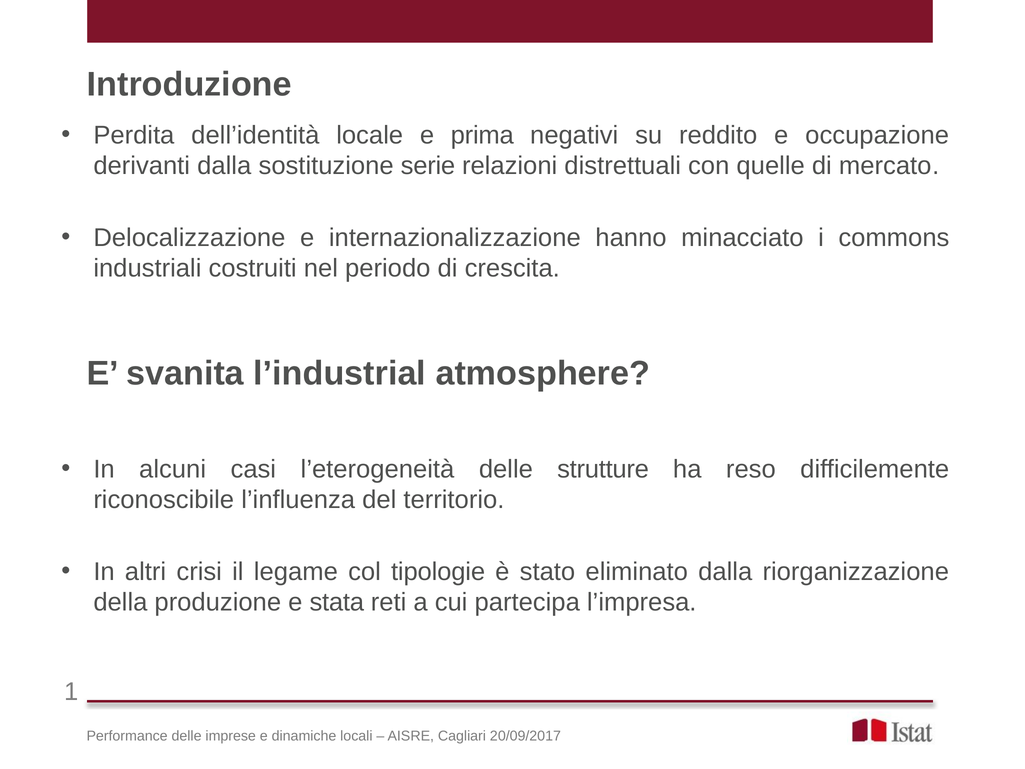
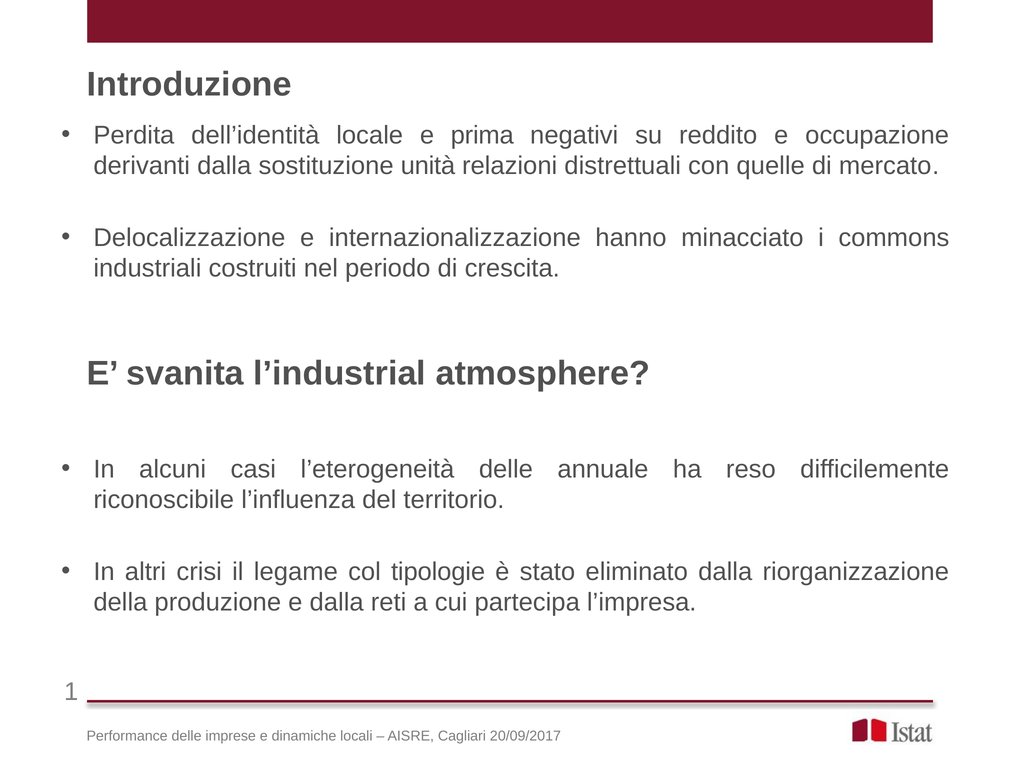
serie: serie -> unità
strutture: strutture -> annuale
e stata: stata -> dalla
